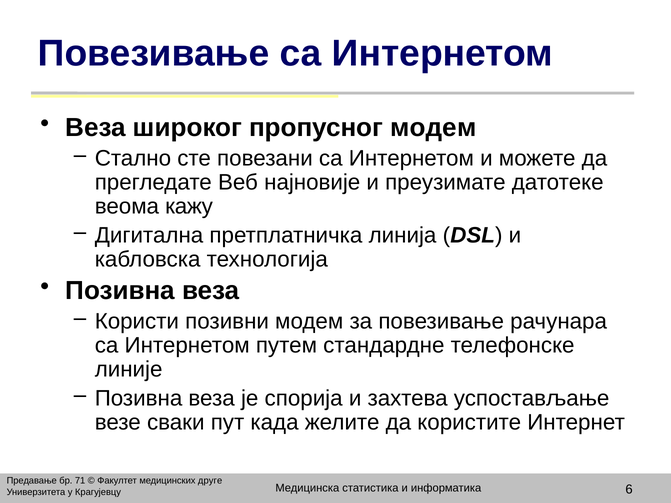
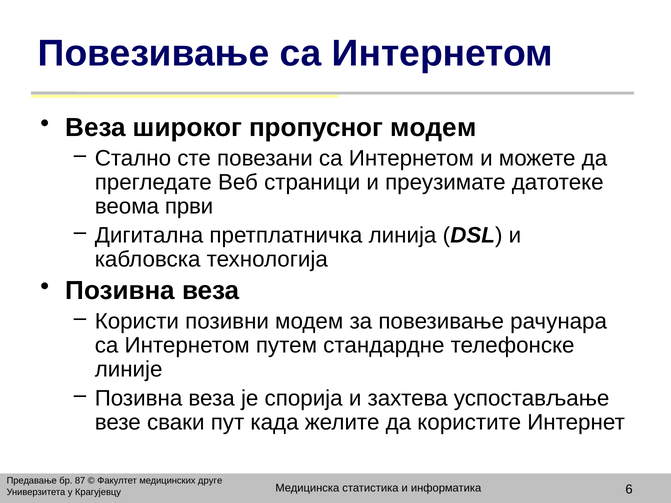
најновије: најновије -> страници
кажу: кажу -> први
71: 71 -> 87
